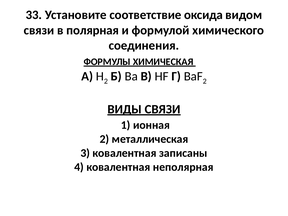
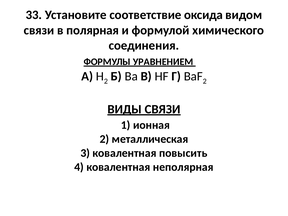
ХИМИЧЕСКАЯ: ХИМИЧЕСКАЯ -> УРАВНЕНИЕМ
записаны: записаны -> повысить
